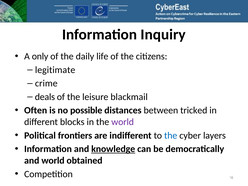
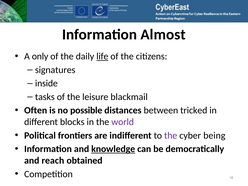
Inquiry: Inquiry -> Almost
life underline: none -> present
legitimate: legitimate -> signatures
crime: crime -> inside
deals: deals -> tasks
the at (171, 135) colour: blue -> purple
layers: layers -> being
and world: world -> reach
